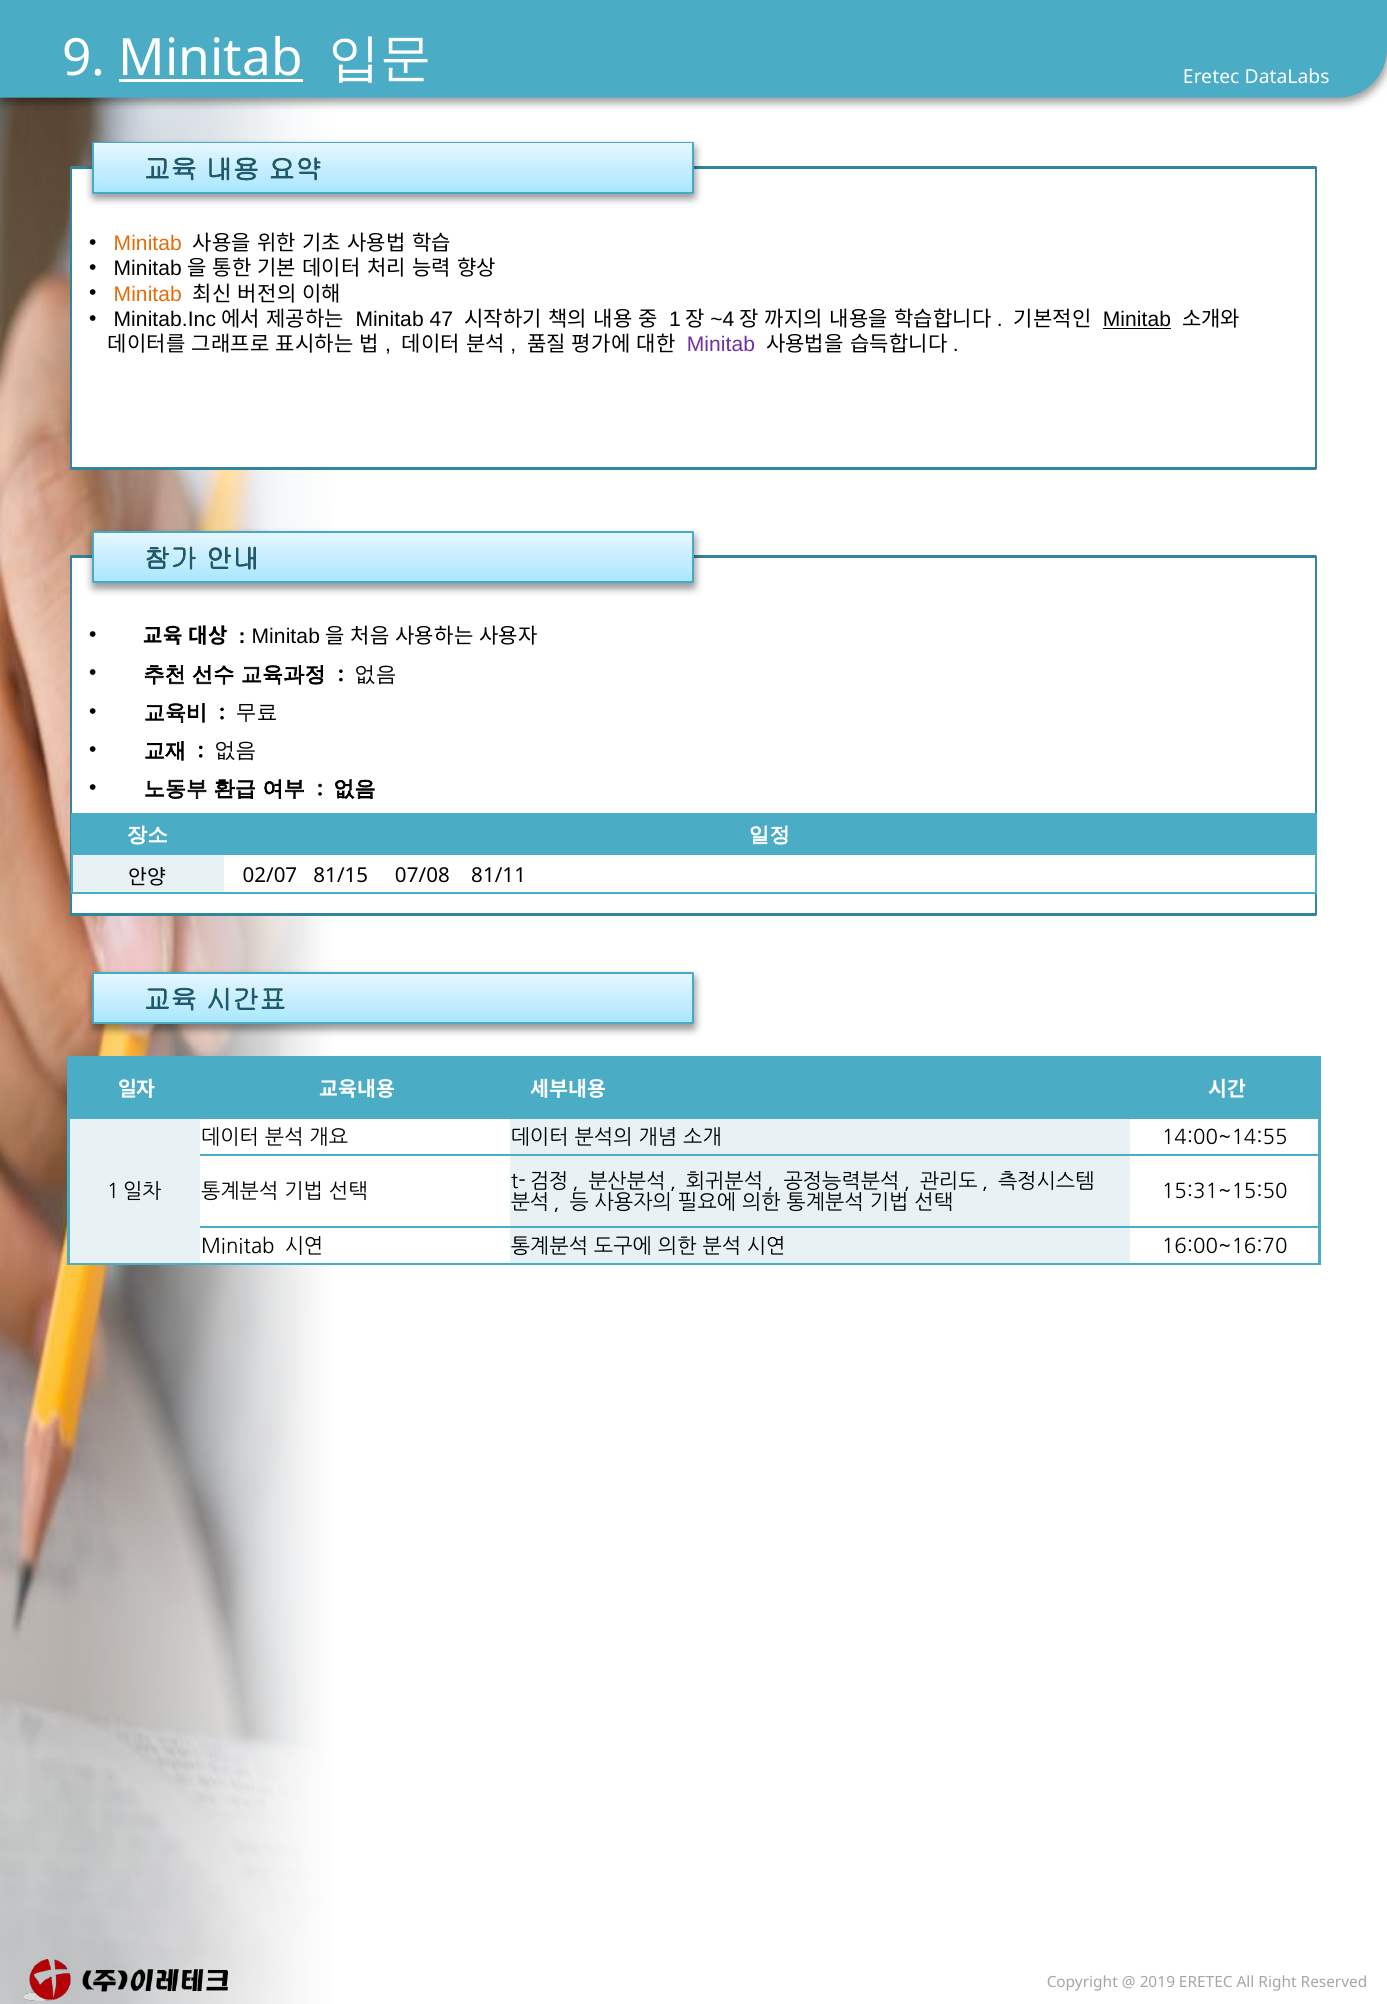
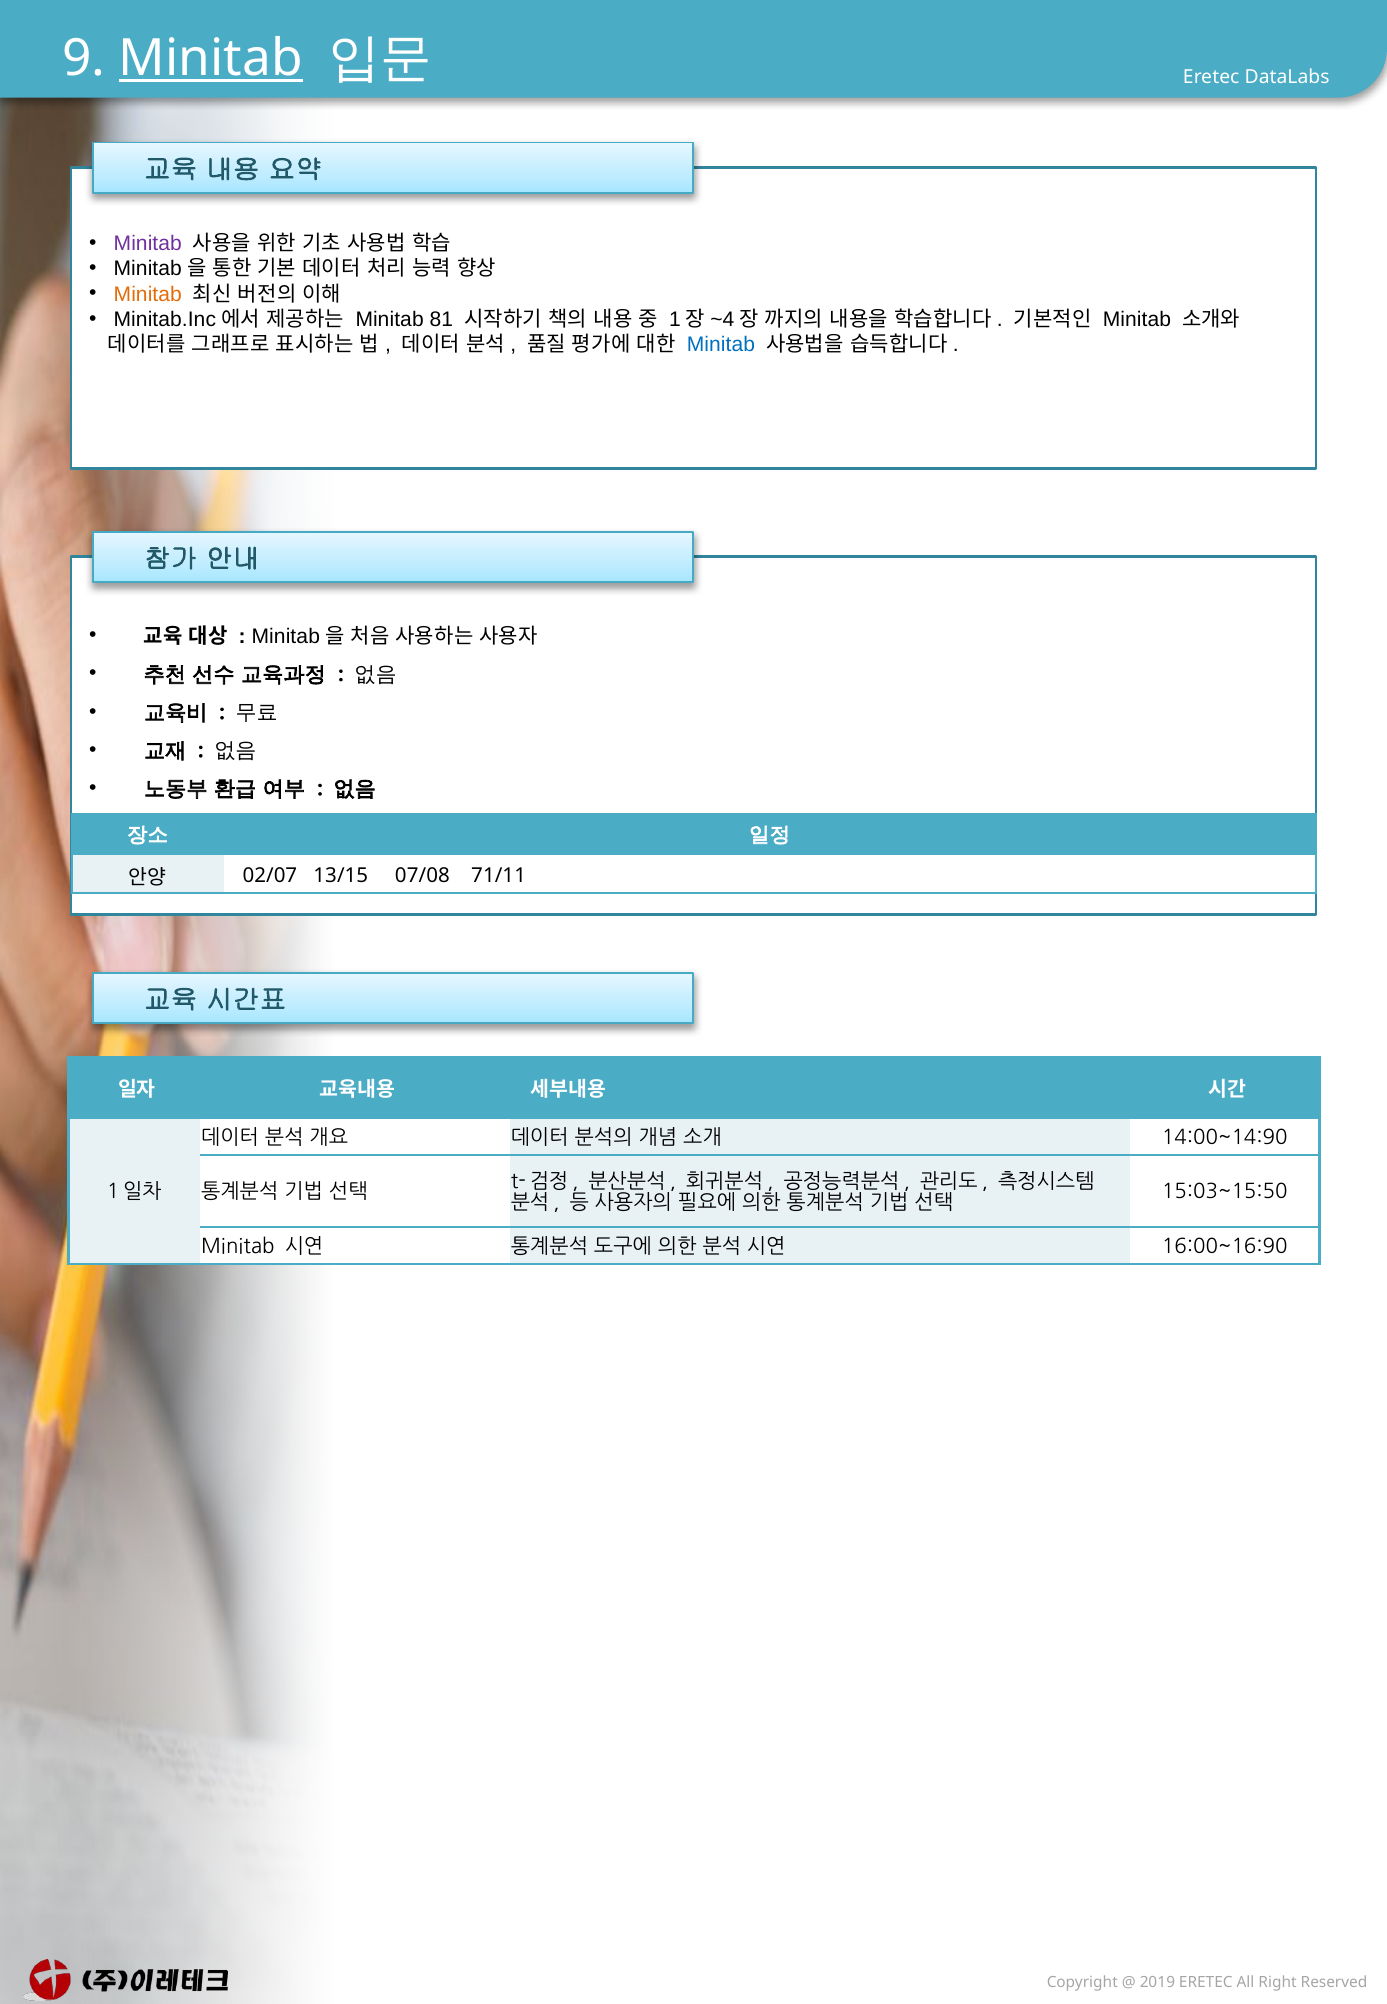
Minitab at (148, 243) colour: orange -> purple
47: 47 -> 81
Minitab at (1137, 319) underline: present -> none
Minitab at (721, 345) colour: purple -> blue
81/15: 81/15 -> 13/15
81/11: 81/11 -> 71/11
14:00~14:55: 14:00~14:55 -> 14:00~14:90
15:31~15:50: 15:31~15:50 -> 15:03~15:50
16:00~16:70: 16:00~16:70 -> 16:00~16:90
